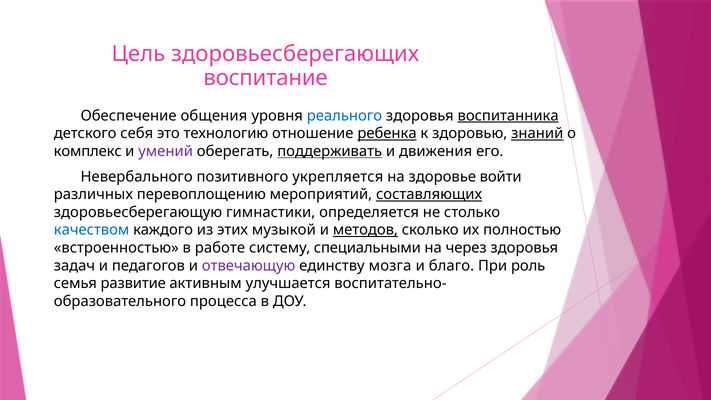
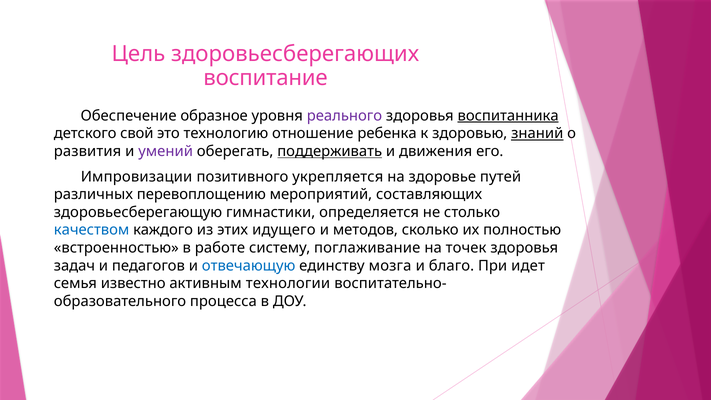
общения: общения -> образное
реального colour: blue -> purple
себя: себя -> свой
ребенка underline: present -> none
комплекс: комплекс -> развития
Невербального: Невербального -> Импровизации
войти: войти -> путей
составляющих underline: present -> none
музыкой: музыкой -> идущего
методов underline: present -> none
специальными: специальными -> поглаживание
через: через -> точек
отвечающую colour: purple -> blue
роль: роль -> идет
развитие: развитие -> известно
улучшается: улучшается -> технологии
